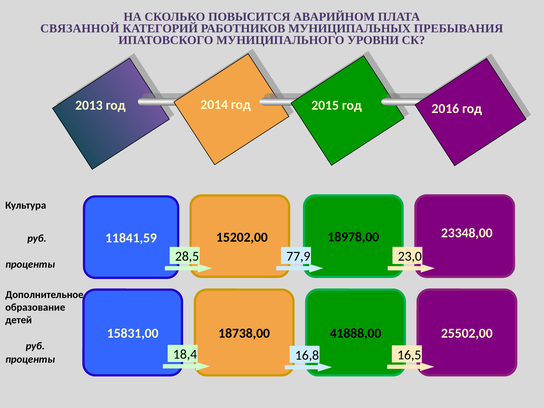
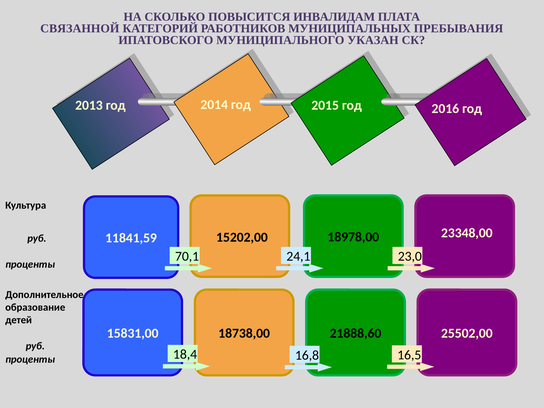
АВАРИЙНОМ: АВАРИЙНОМ -> ИНВАЛИДАМ
УРОВНИ: УРОВНИ -> УКАЗАН
28,5: 28,5 -> 70,1
77,9: 77,9 -> 24,1
41888,00: 41888,00 -> 21888,60
